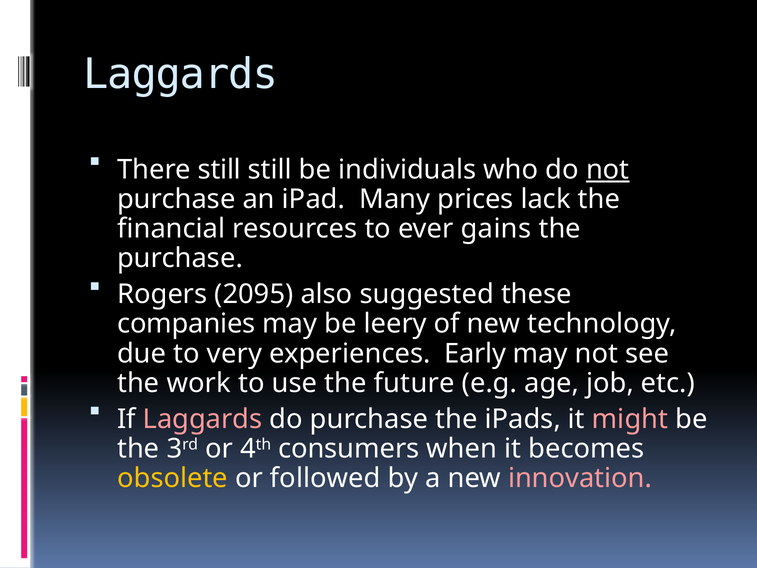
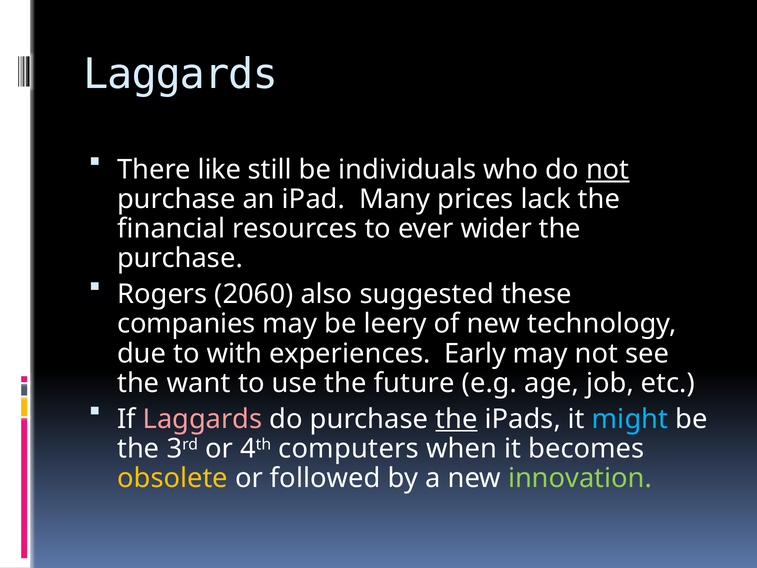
There still: still -> like
gains: gains -> wider
2095: 2095 -> 2060
very: very -> with
work: work -> want
the at (456, 419) underline: none -> present
might colour: pink -> light blue
consumers: consumers -> computers
innovation colour: pink -> light green
